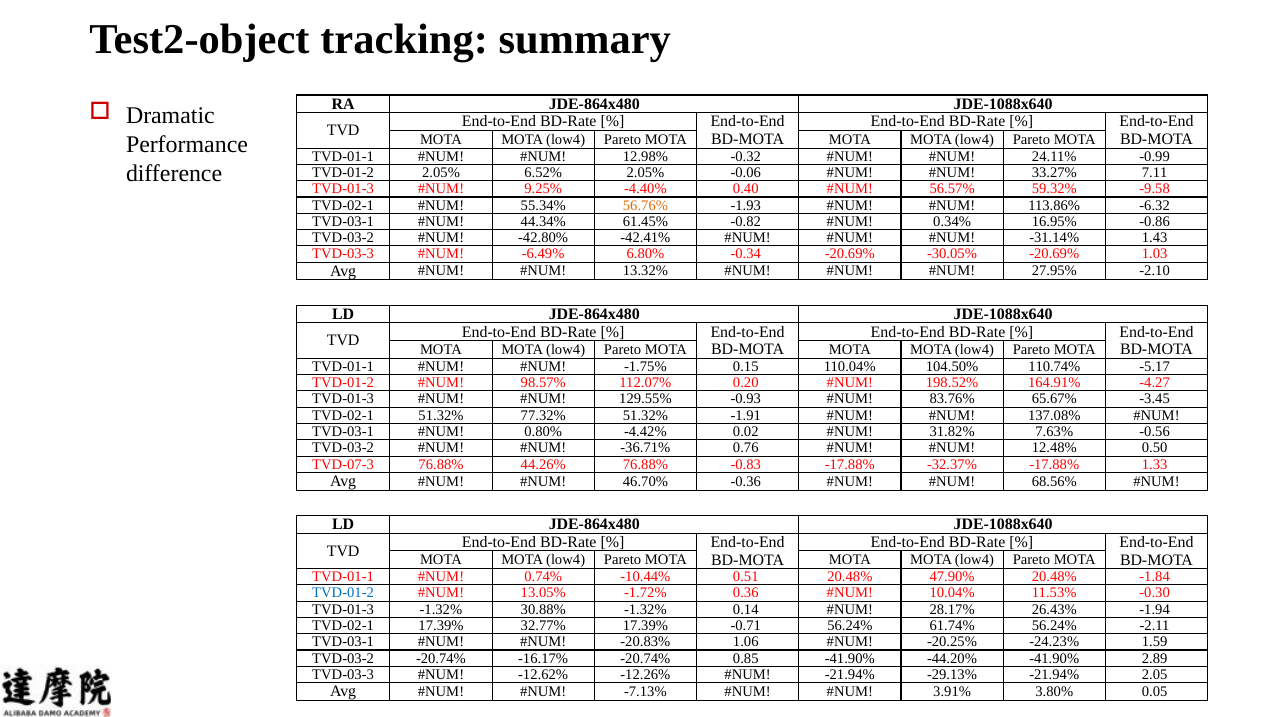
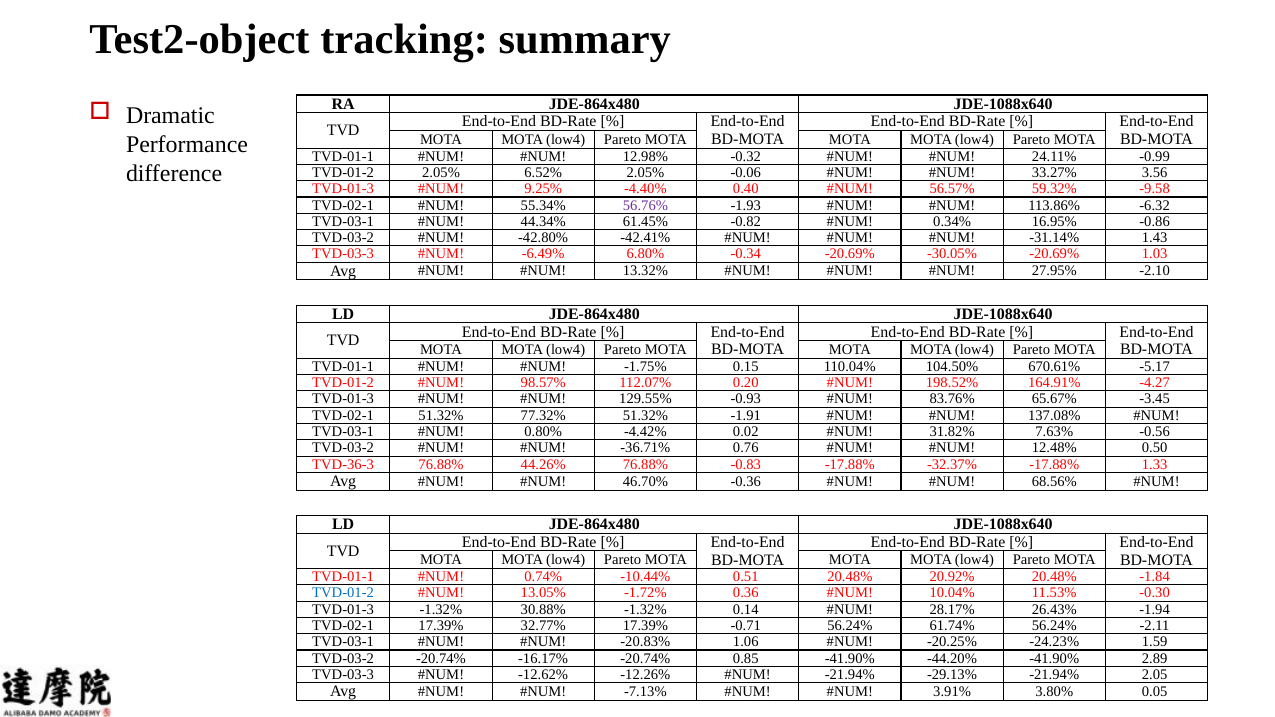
7.11: 7.11 -> 3.56
56.76% colour: orange -> purple
110.74%: 110.74% -> 670.61%
TVD-07-3: TVD-07-3 -> TVD-36-3
47.90%: 47.90% -> 20.92%
